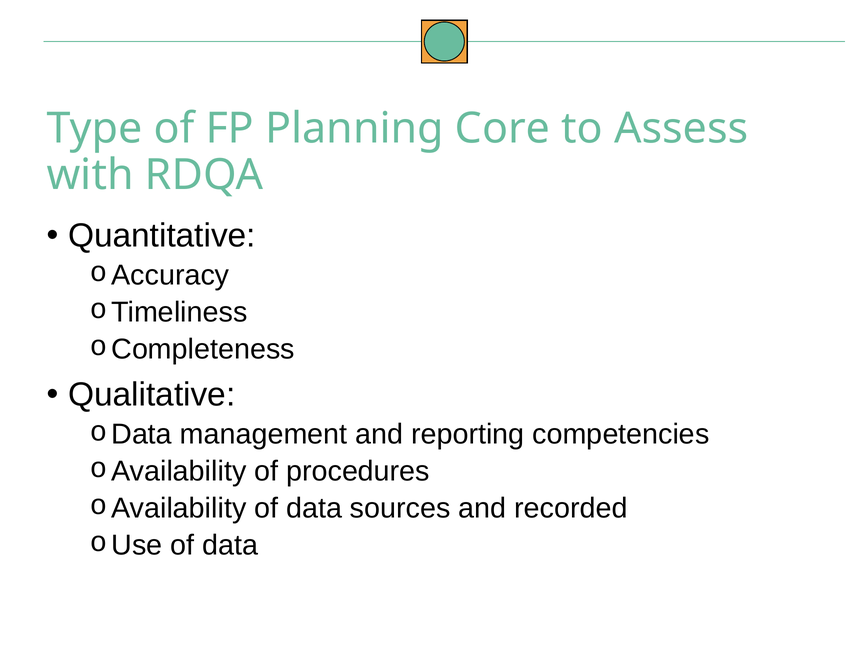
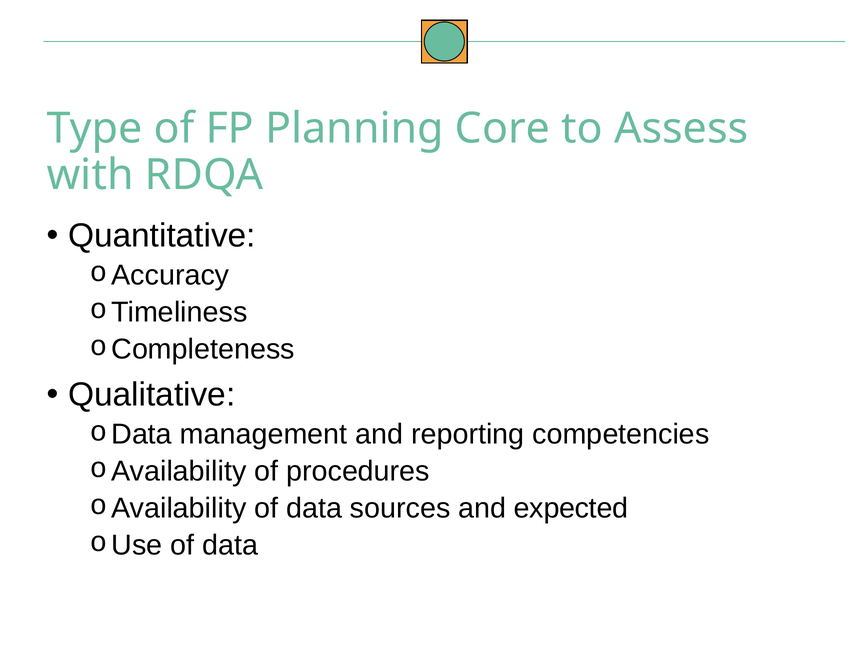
recorded: recorded -> expected
